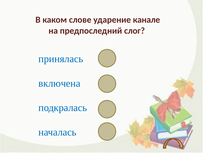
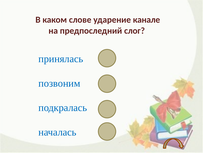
включена: включена -> позвоним
